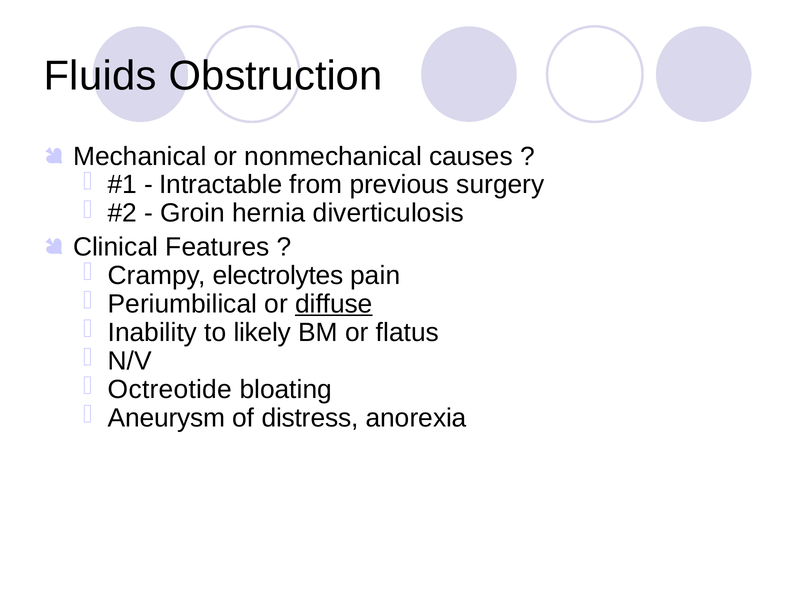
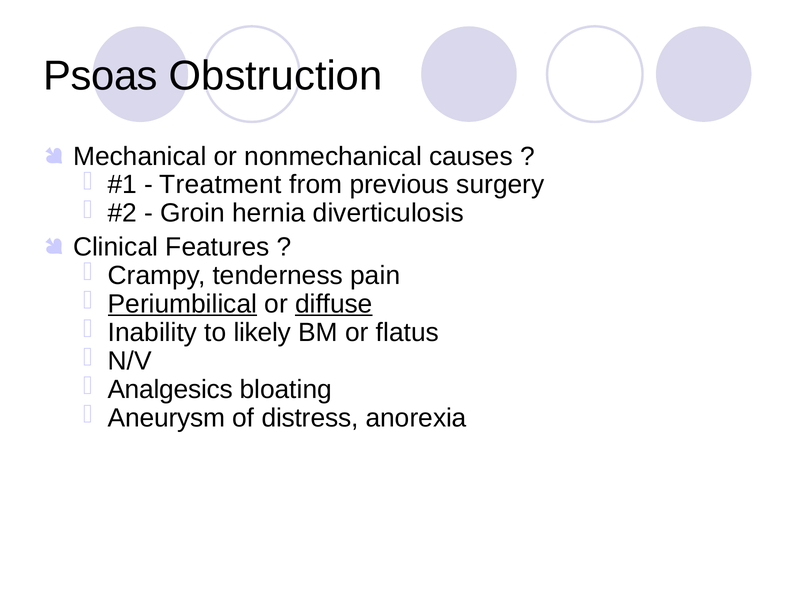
Fluids: Fluids -> Psoas
Intractable: Intractable -> Treatment
electrolytes: electrolytes -> tenderness
Periumbilical underline: none -> present
Octreotide: Octreotide -> Analgesics
